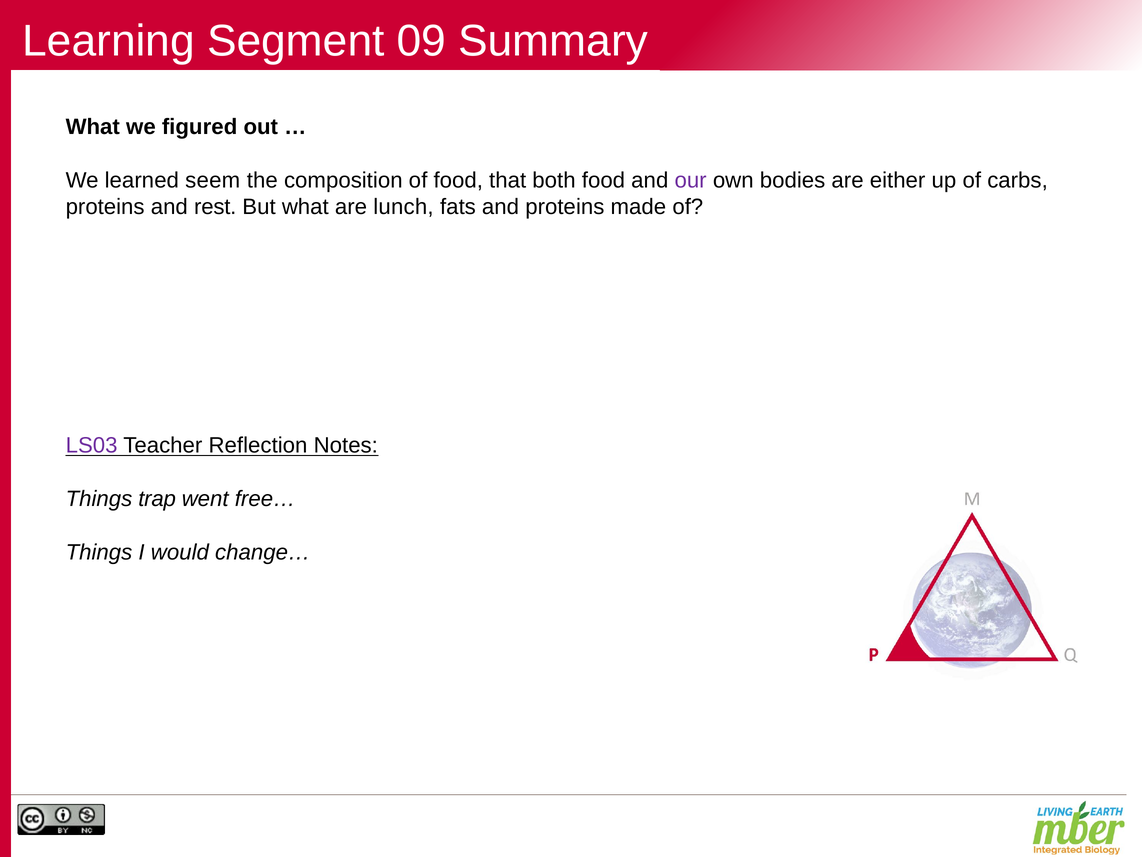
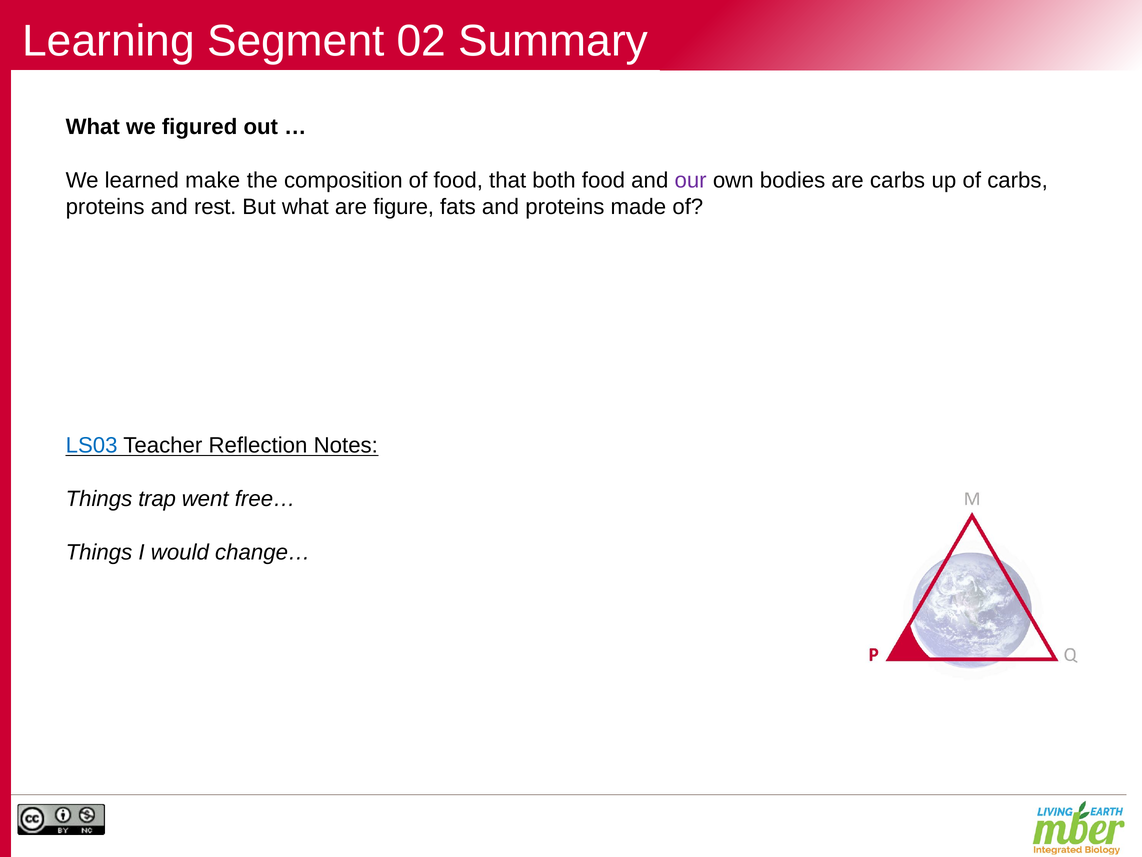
09: 09 -> 02
seem: seem -> make
are either: either -> carbs
lunch: lunch -> figure
LS03 colour: purple -> blue
